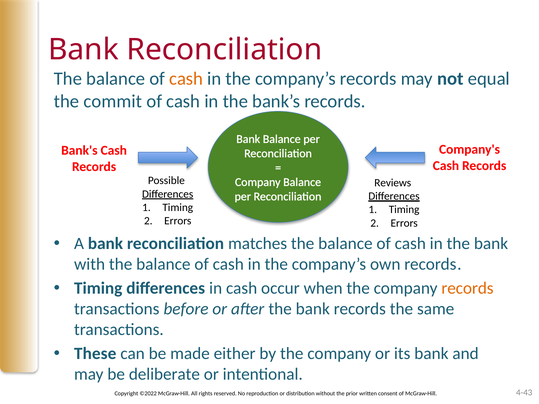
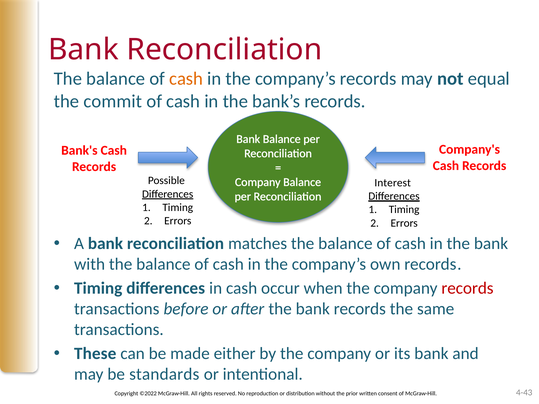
Reviews: Reviews -> Interest
records at (467, 288) colour: orange -> red
deliberate: deliberate -> standards
